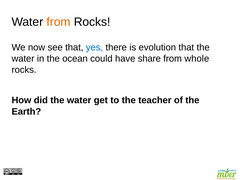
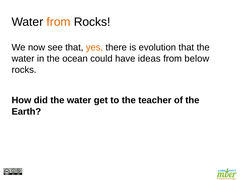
yes colour: blue -> orange
share: share -> ideas
whole: whole -> below
